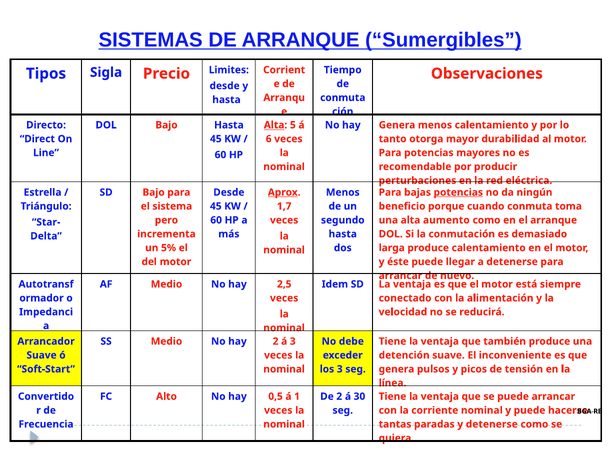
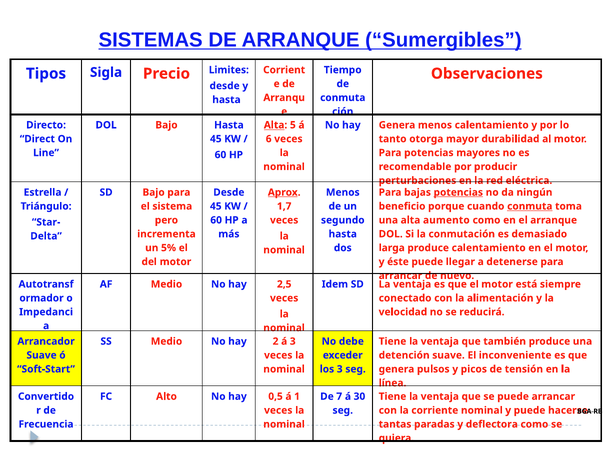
conmuta at (530, 206) underline: none -> present
De 2: 2 -> 7
y detenerse: detenerse -> deflectora
